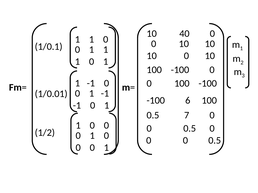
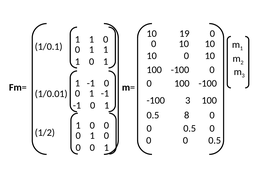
40: 40 -> 19
-100 6: 6 -> 3
7: 7 -> 8
